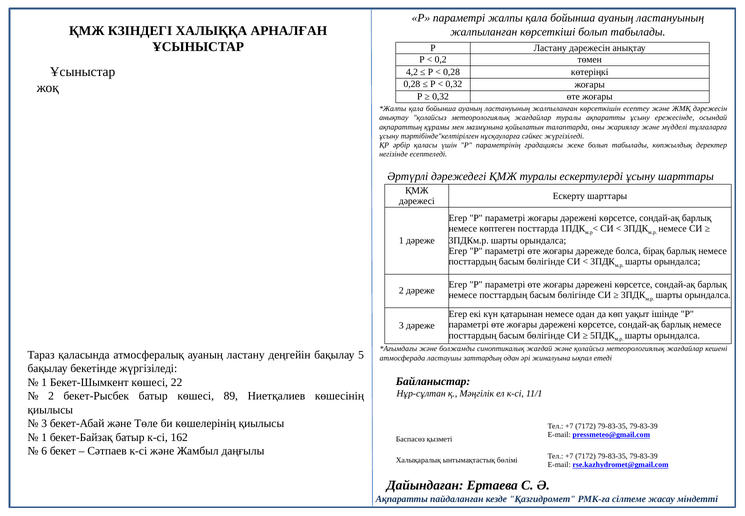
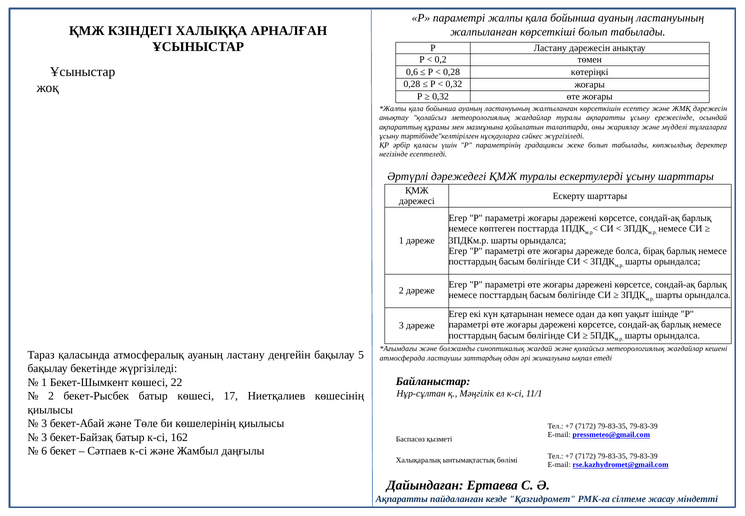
4,2: 4,2 -> 0,6
89: 89 -> 17
1 at (44, 437): 1 -> 3
